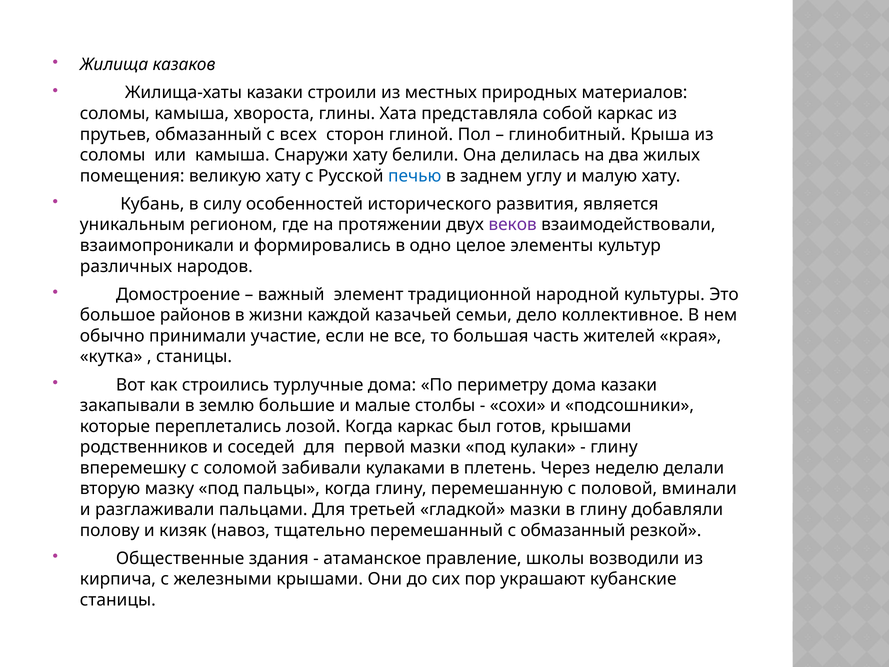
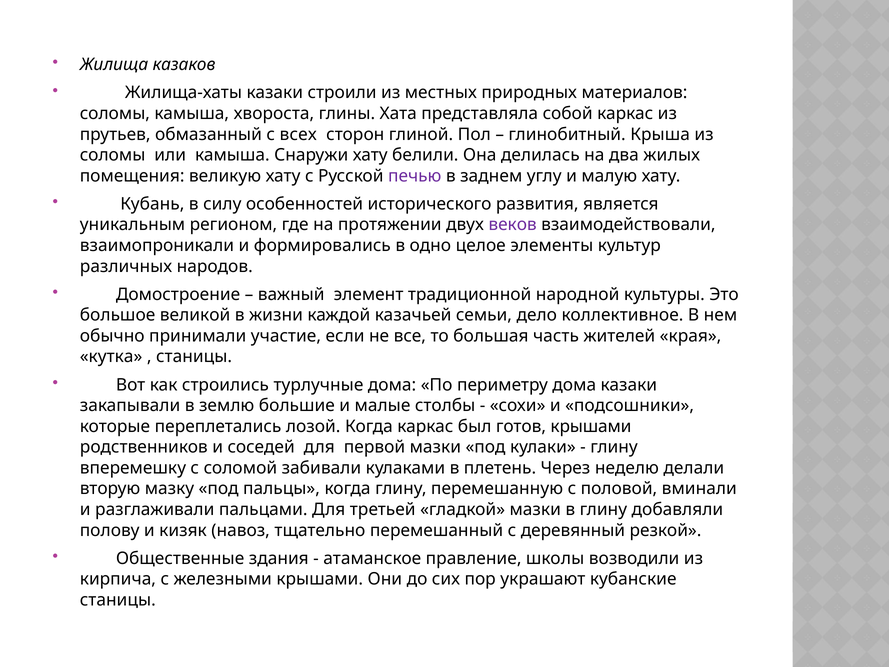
печью colour: blue -> purple
районов: районов -> великой
с обмазанный: обмазанный -> деревянный
